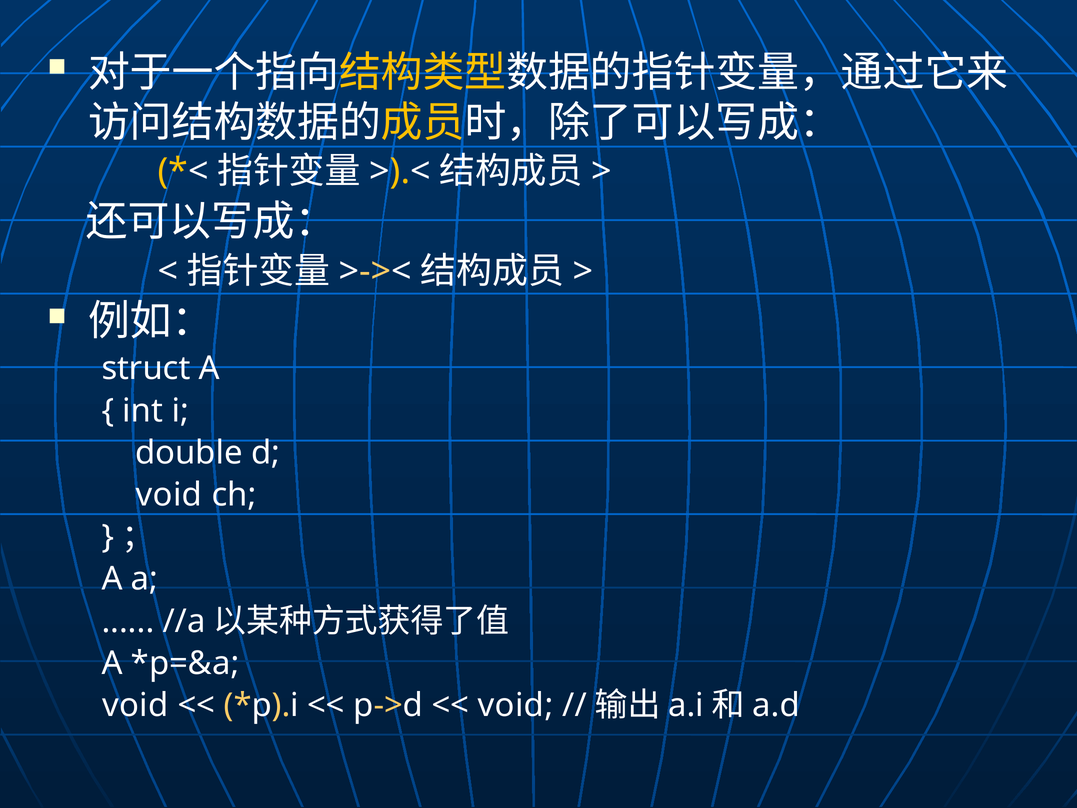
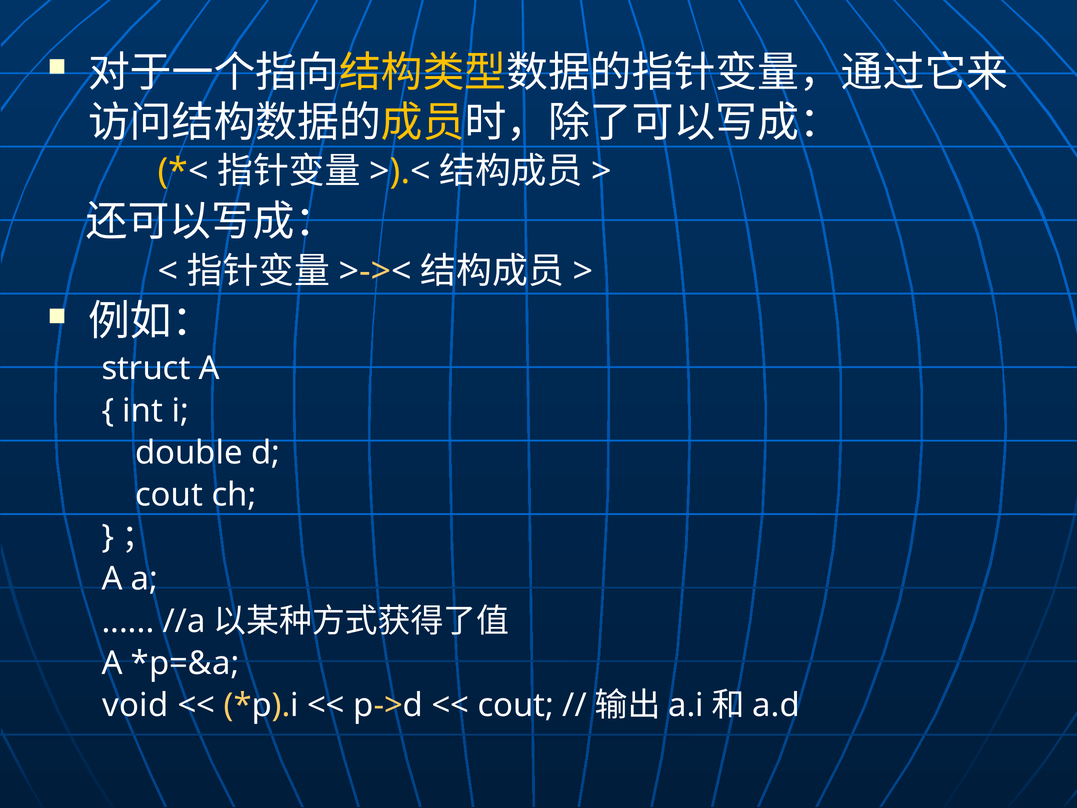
void at (169, 495): void -> cout
void at (516, 705): void -> cout
